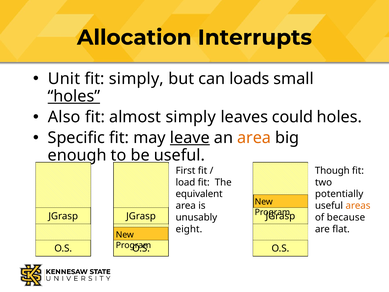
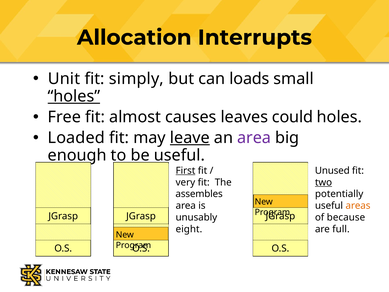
Also: Also -> Free
almost simply: simply -> causes
Specific: Specific -> Loaded
area at (254, 138) colour: orange -> purple
First underline: none -> present
Though: Though -> Unused
load: load -> very
two underline: none -> present
equivalent: equivalent -> assembles
flat: flat -> full
